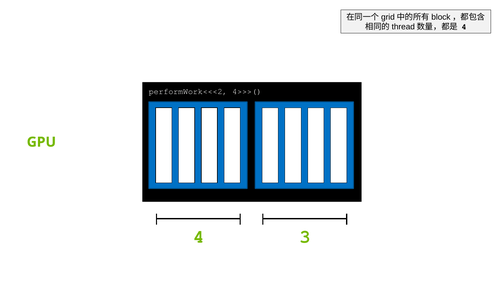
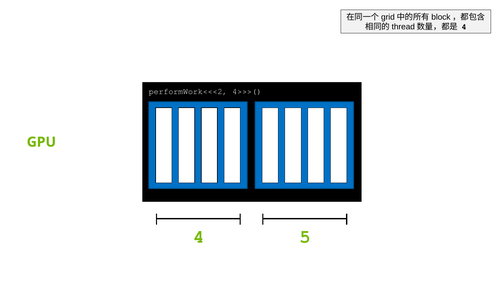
3: 3 -> 5
